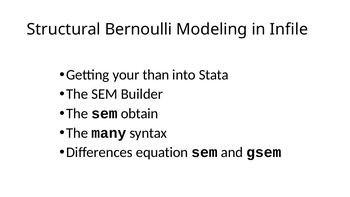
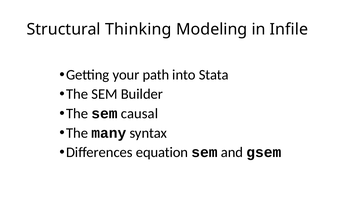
Bernoulli: Bernoulli -> Thinking
than: than -> path
obtain: obtain -> causal
